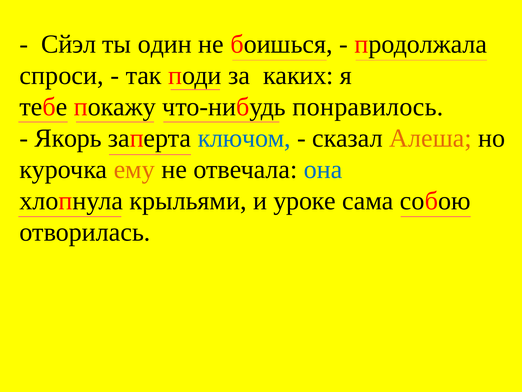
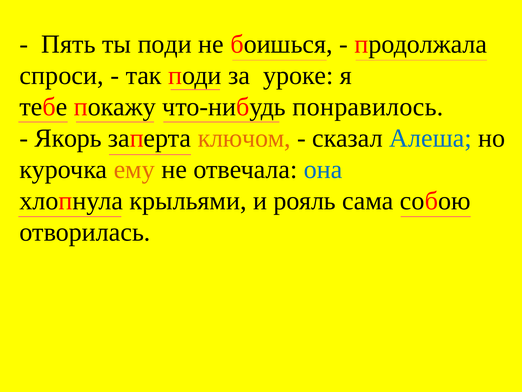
Сйэл: Сйэл -> Пять
ты один: один -> поди
каких: каких -> уроке
ключом colour: blue -> orange
Алеша colour: orange -> blue
уроке: уроке -> рояль
